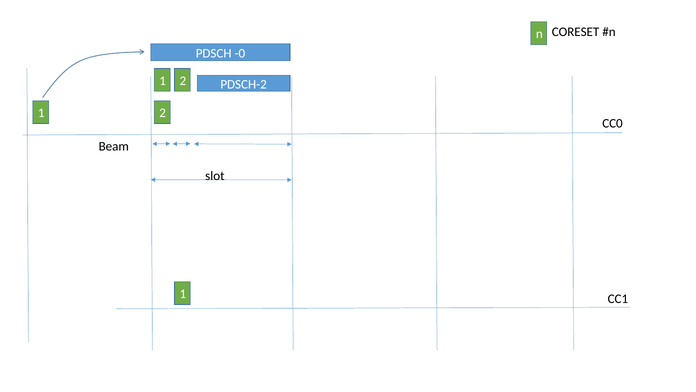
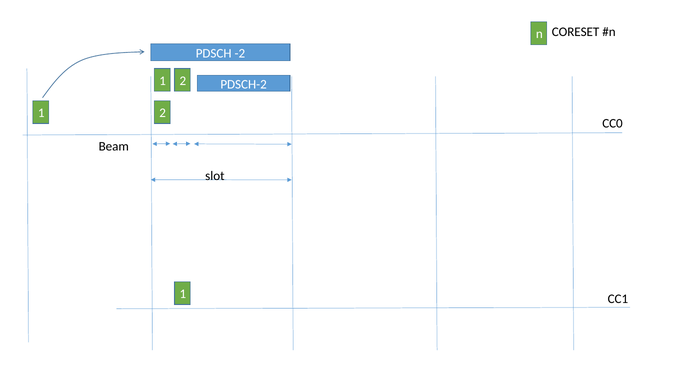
-0: -0 -> -2
